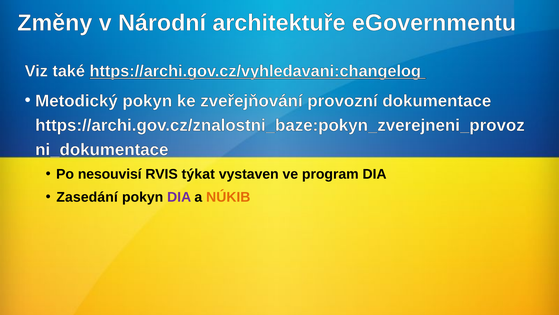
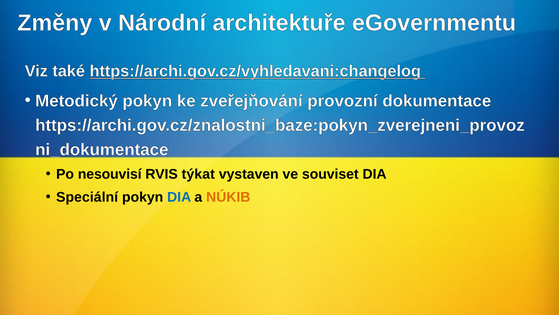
program: program -> souviset
Zasedání: Zasedání -> Speciální
DIA at (179, 197) colour: purple -> blue
